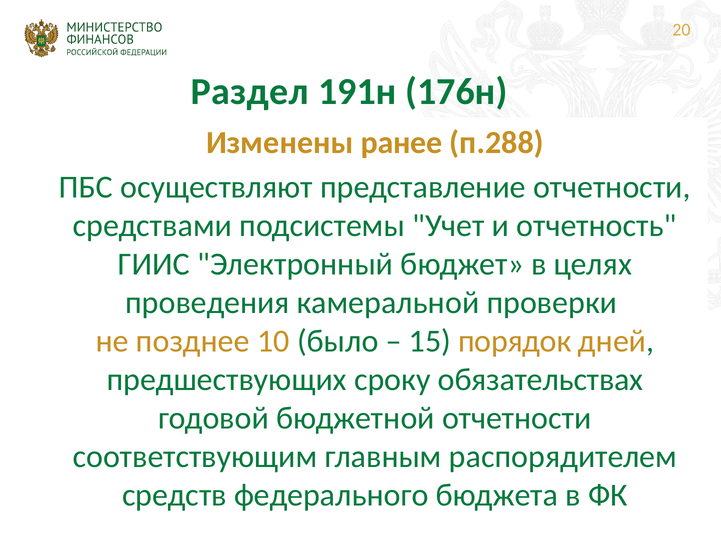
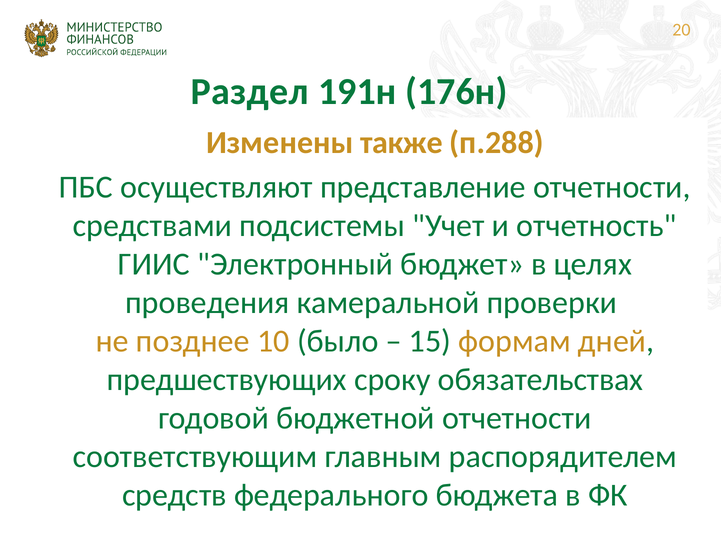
ранее: ранее -> также
порядок: порядок -> формам
